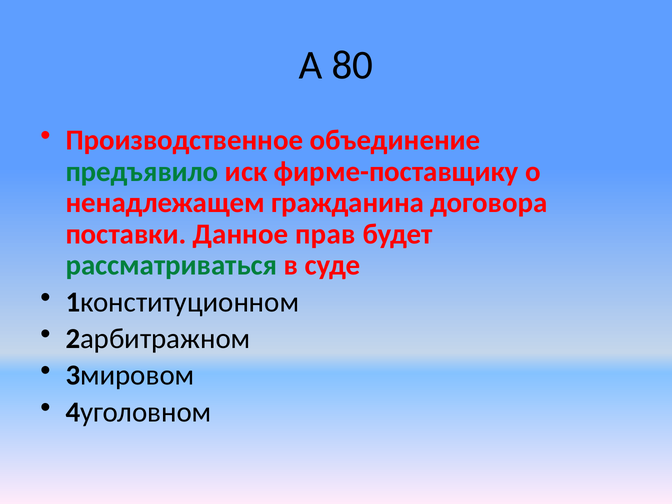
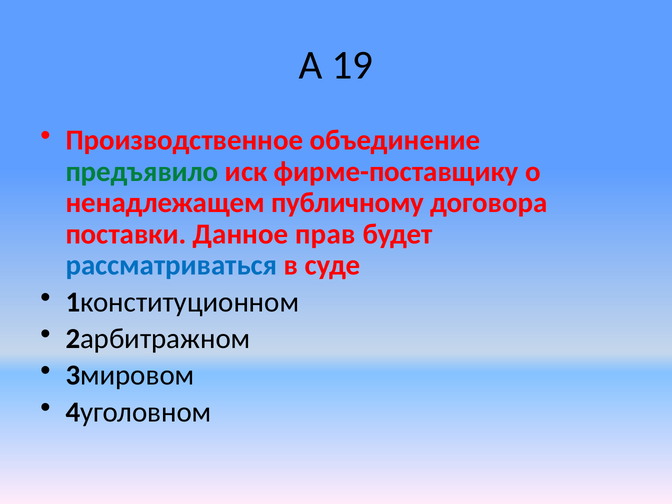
80: 80 -> 19
гражданина: гражданина -> публичному
рассматриваться colour: green -> blue
